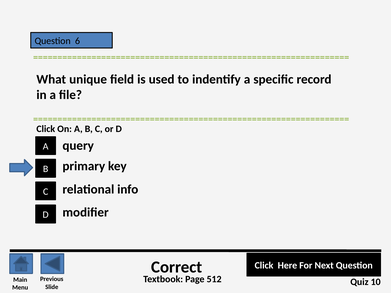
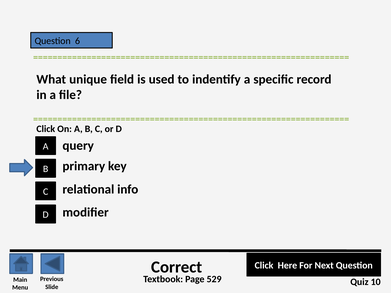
512: 512 -> 529
